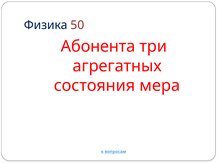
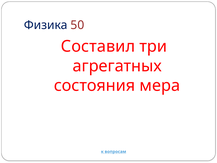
Абонента: Абонента -> Составил
